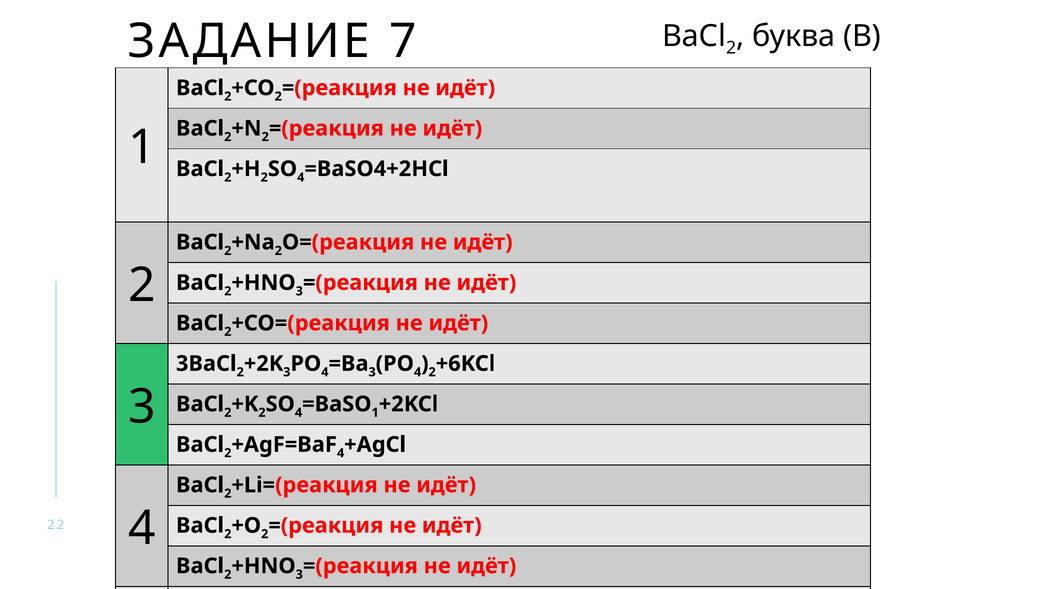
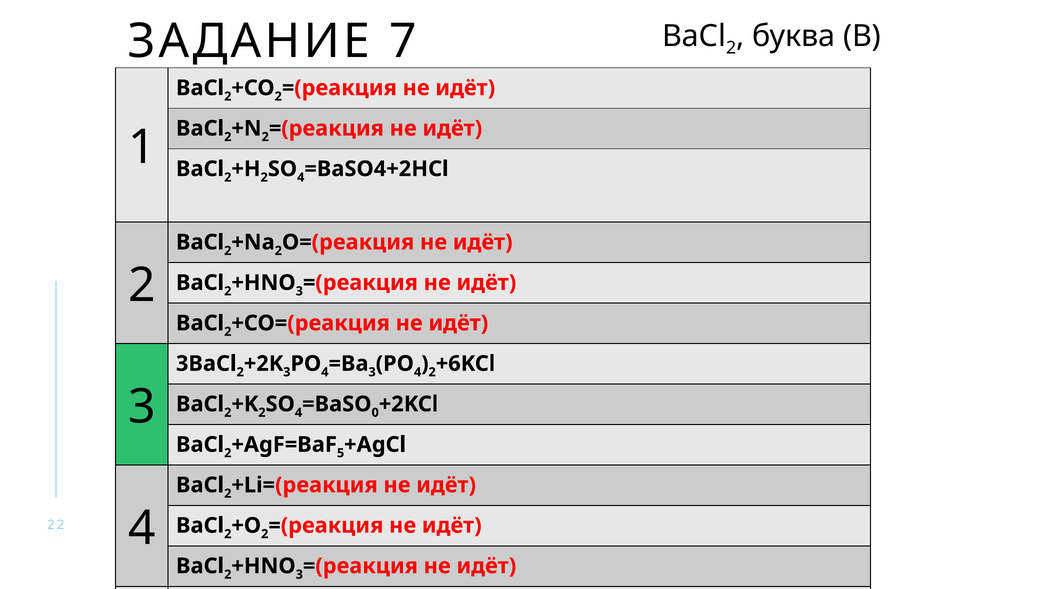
1 at (375, 413): 1 -> 0
4 at (341, 453): 4 -> 5
